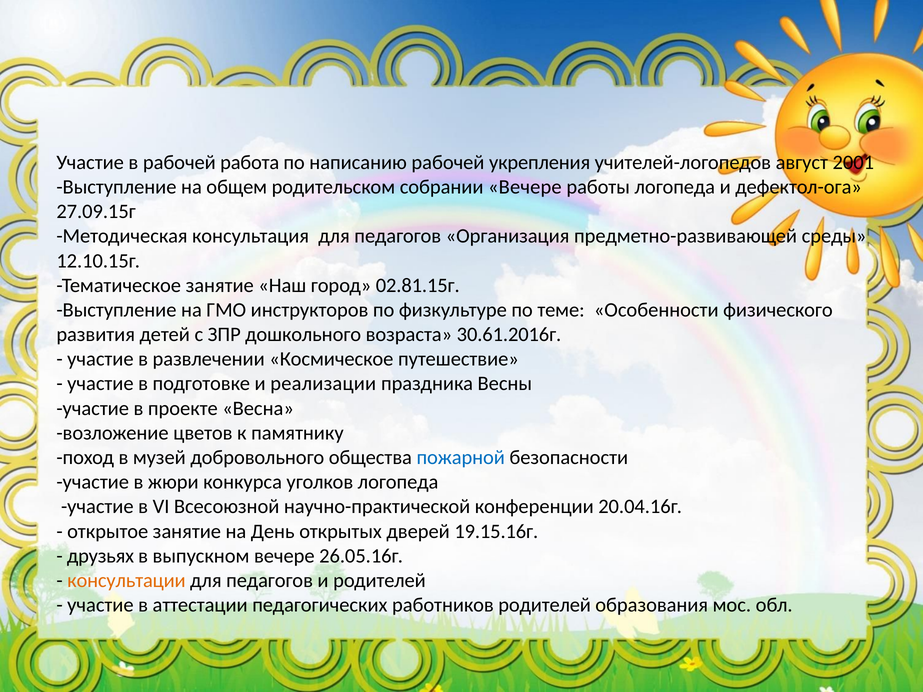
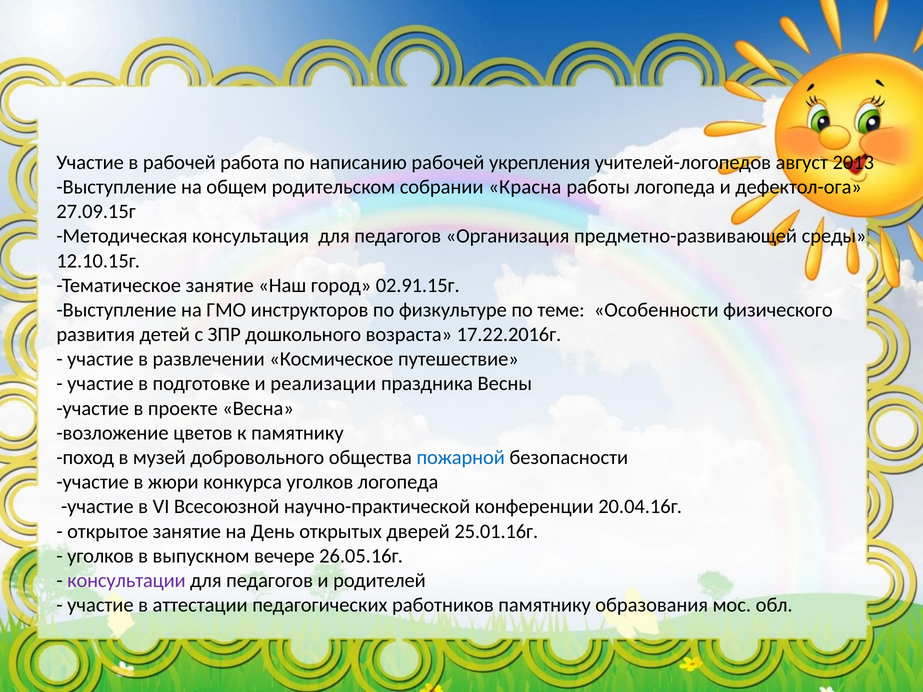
2001: 2001 -> 2013
собрании Вечере: Вечере -> Красна
02.81.15г: 02.81.15г -> 02.91.15г
30.61.2016г: 30.61.2016г -> 17.22.2016г
19.15.16г: 19.15.16г -> 25.01.16г
друзьях at (100, 556): друзьях -> уголков
консультации colour: orange -> purple
работников родителей: родителей -> памятнику
